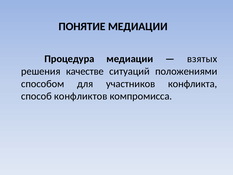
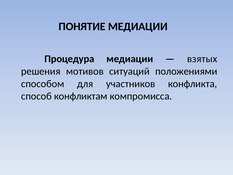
качестве: качестве -> мотивов
конфликтов: конфликтов -> конфликтам
